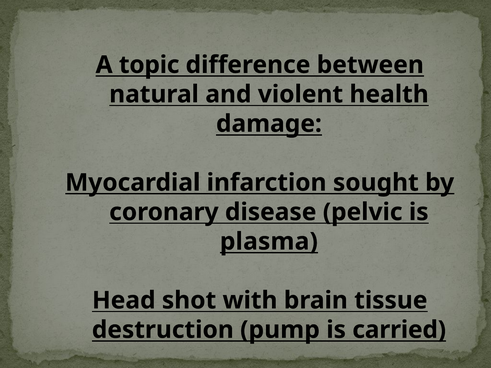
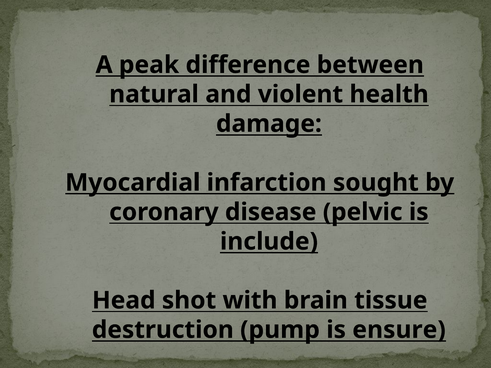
topic: topic -> peak
plasma: plasma -> include
carried: carried -> ensure
